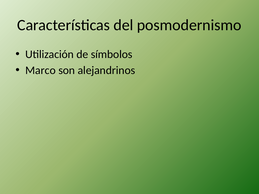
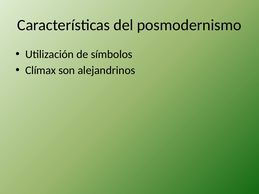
Marco: Marco -> Clímax
